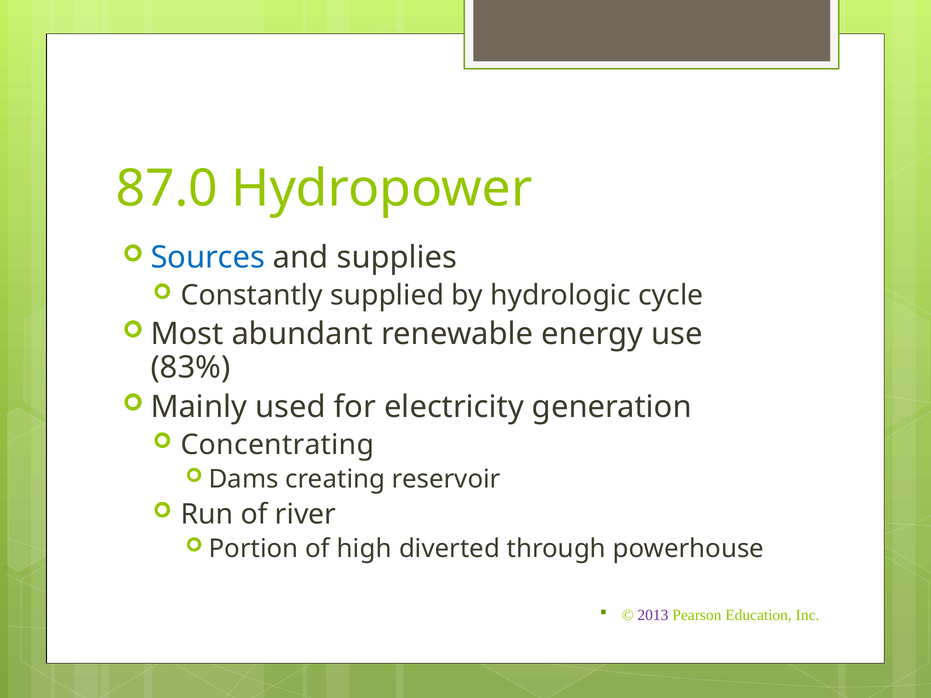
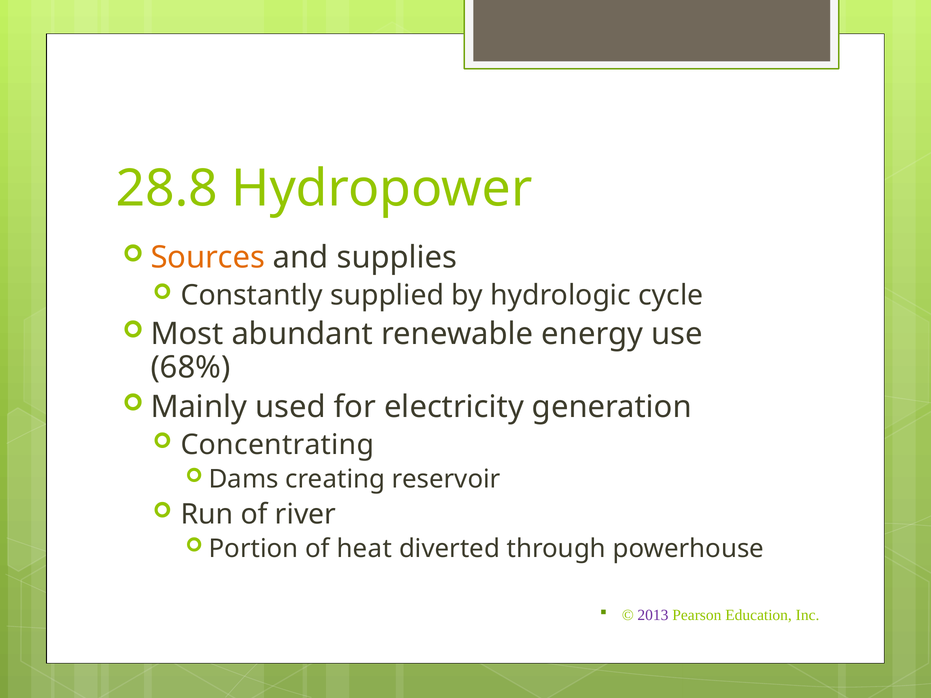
87.0: 87.0 -> 28.8
Sources colour: blue -> orange
83%: 83% -> 68%
high: high -> heat
